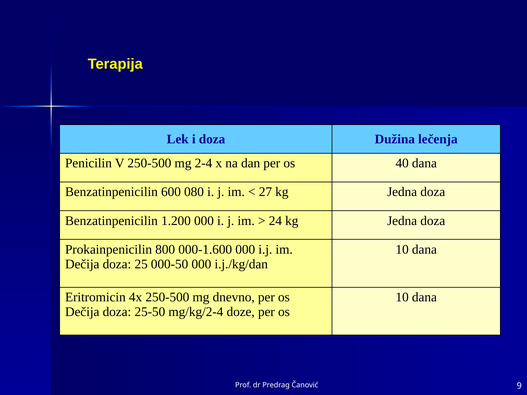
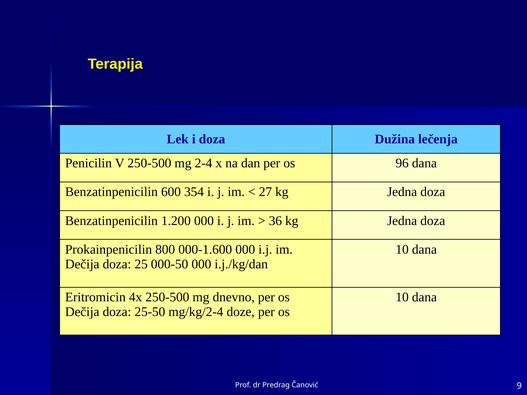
40: 40 -> 96
080: 080 -> 354
24: 24 -> 36
